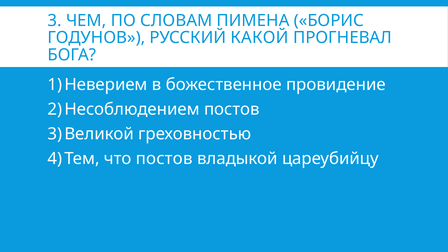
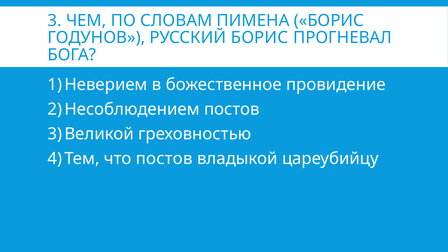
РУССКИЙ КАКОЙ: КАКОЙ -> БОРИС
